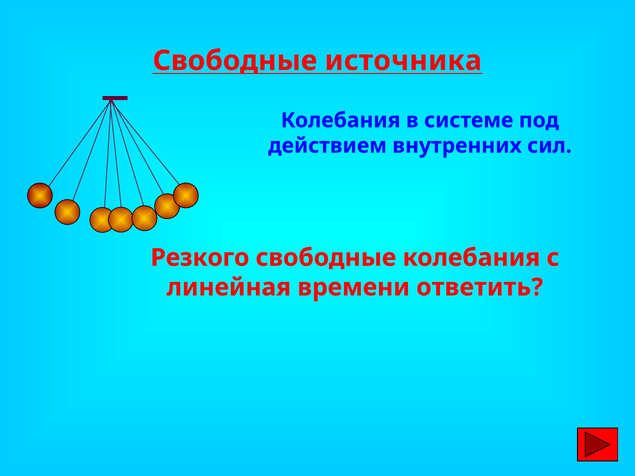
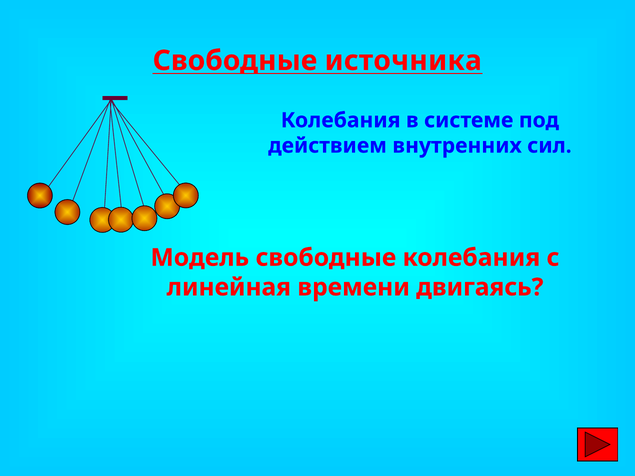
Резкого: Резкого -> Модель
ответить: ответить -> двигаясь
